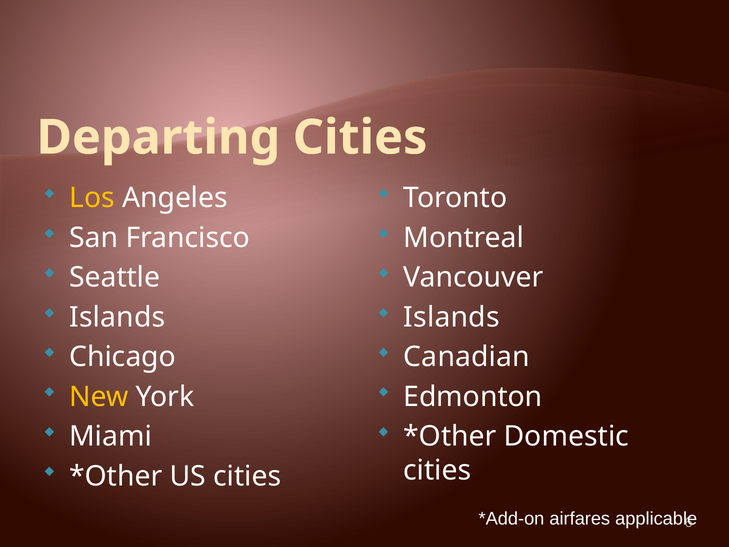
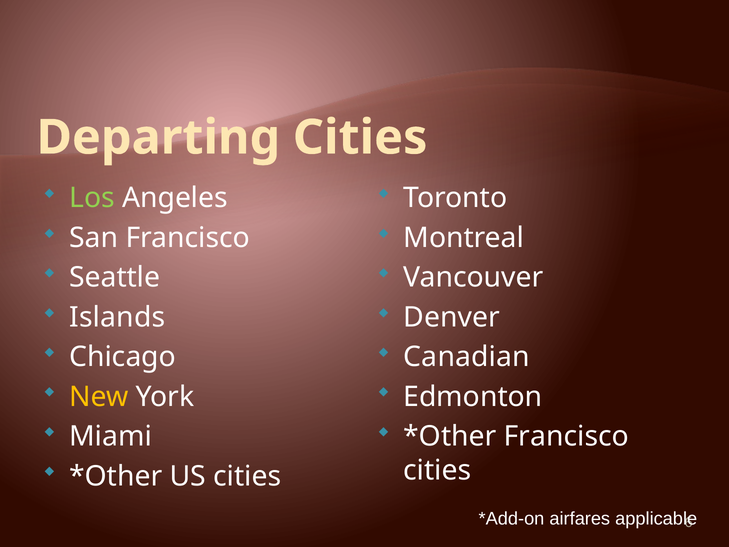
Los colour: yellow -> light green
Islands at (452, 317): Islands -> Denver
Domestic at (566, 436): Domestic -> Francisco
